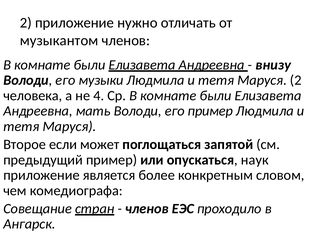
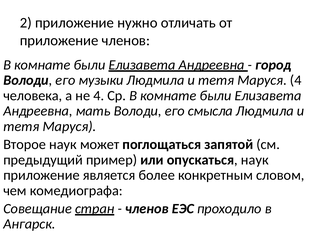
музыкантом at (59, 40): музыкантом -> приложение
внизу: внизу -> город
Маруся 2: 2 -> 4
его пример: пример -> смысла
Второе если: если -> наук
